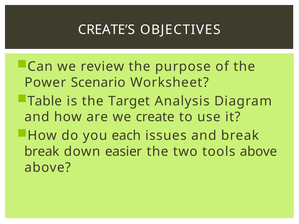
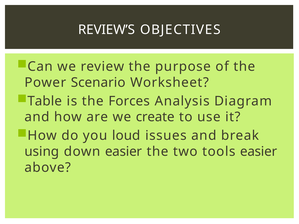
CREATE’S: CREATE’S -> REVIEW’S
Target: Target -> Forces
each: each -> loud
break at (42, 152): break -> using
tools above: above -> easier
